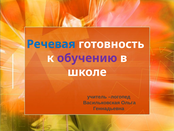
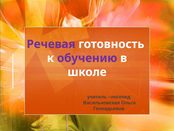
Речевая colour: blue -> purple
